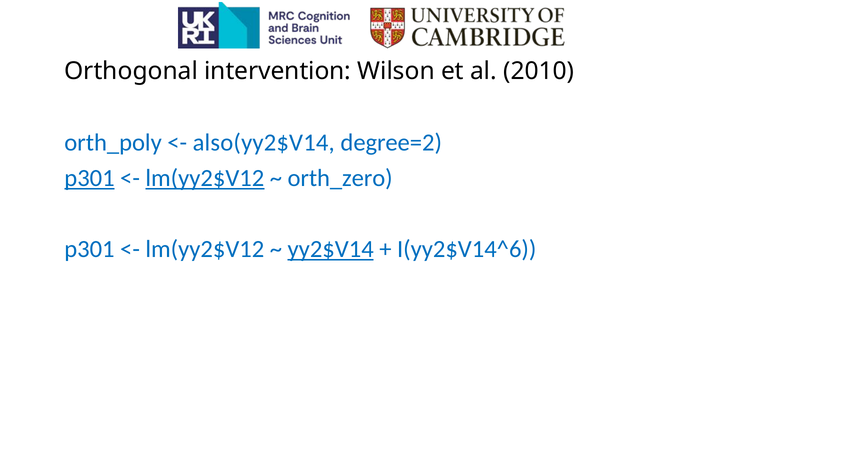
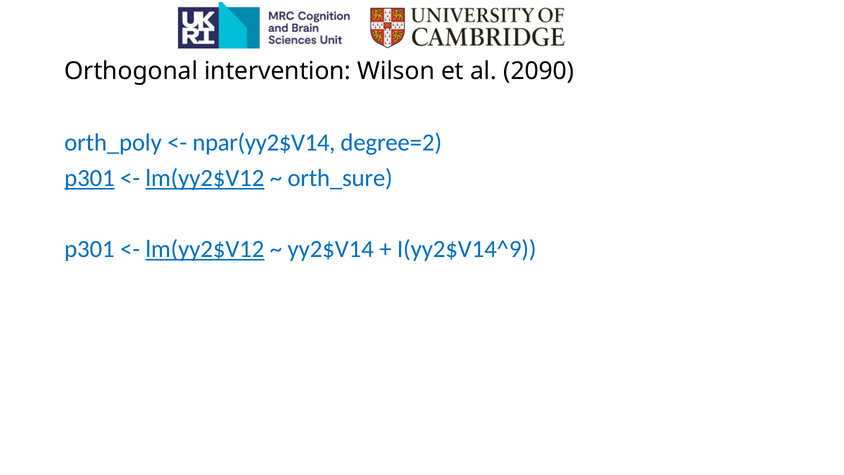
2010: 2010 -> 2090
also(yy2$V14: also(yy2$V14 -> npar(yy2$V14
orth_zero: orth_zero -> orth_sure
lm(yy2$V12 at (205, 249) underline: none -> present
yy2$V14 underline: present -> none
I(yy2$V14^6: I(yy2$V14^6 -> I(yy2$V14^9
